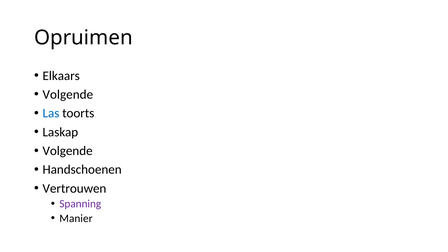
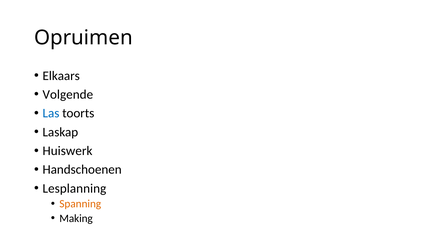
Volgende at (68, 151): Volgende -> Huiswerk
Vertrouwen: Vertrouwen -> Lesplanning
Spanning colour: purple -> orange
Manier: Manier -> Making
